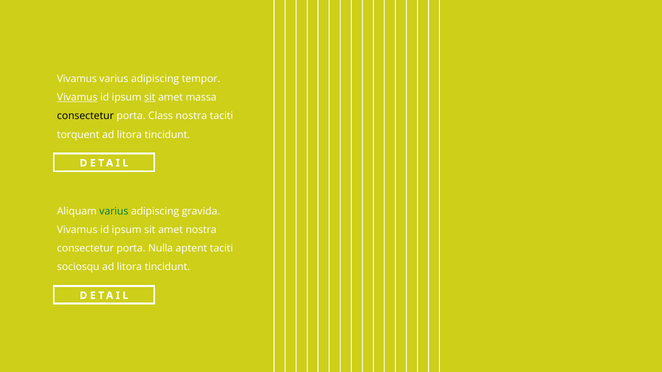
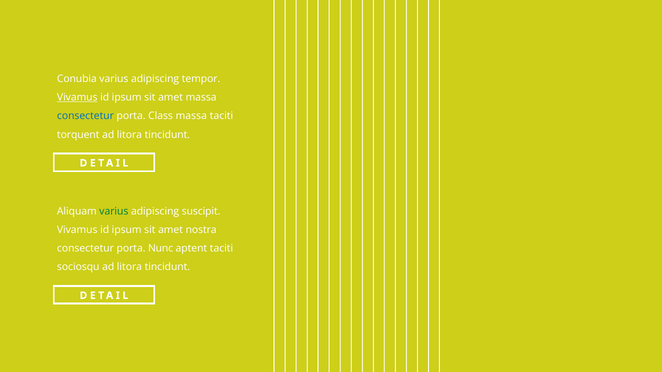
Vivamus at (77, 79): Vivamus -> Conubia
sit at (150, 97) underline: present -> none
consectetur at (85, 116) colour: black -> blue
Class nostra: nostra -> massa
gravida: gravida -> suscipit
Nulla: Nulla -> Nunc
